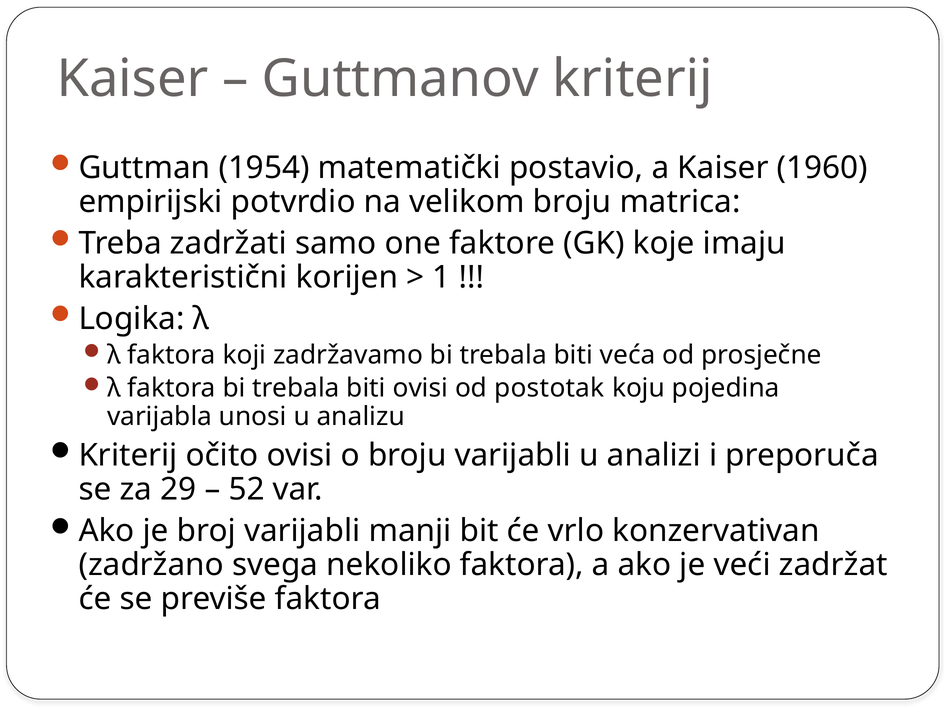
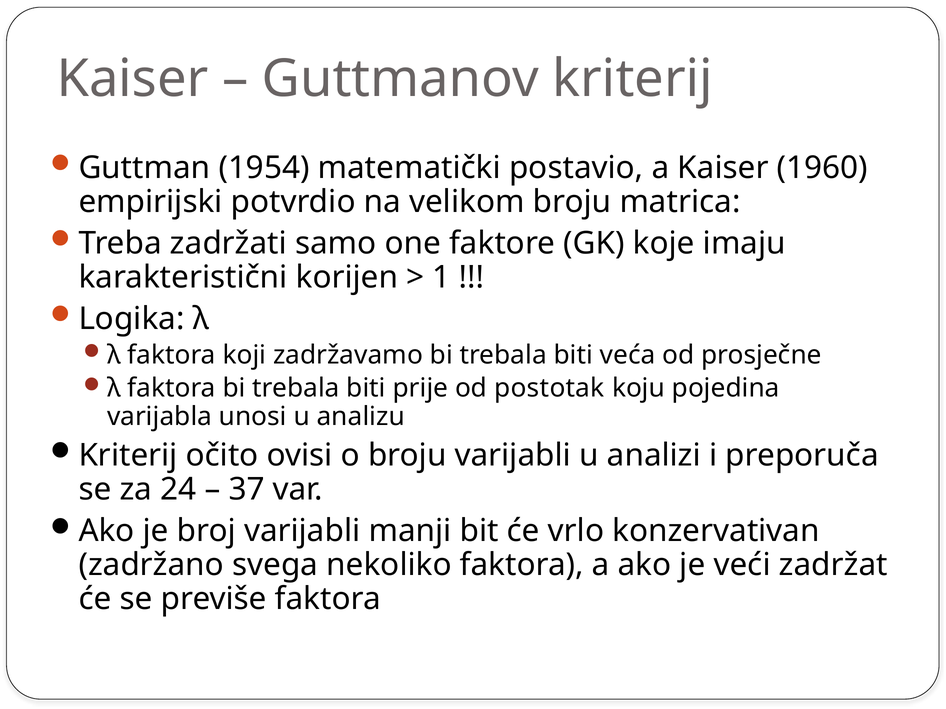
biti ovisi: ovisi -> prije
29: 29 -> 24
52: 52 -> 37
